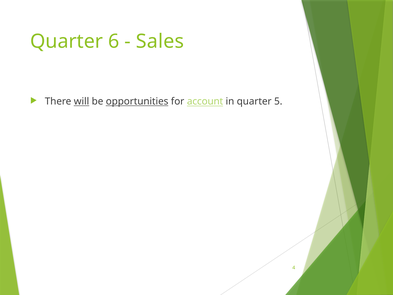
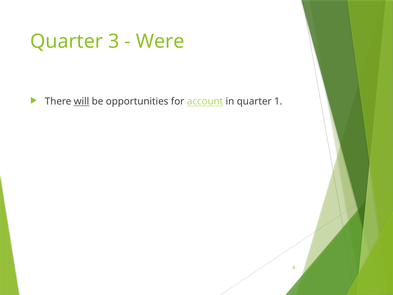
6: 6 -> 3
Sales: Sales -> Were
opportunities underline: present -> none
5: 5 -> 1
